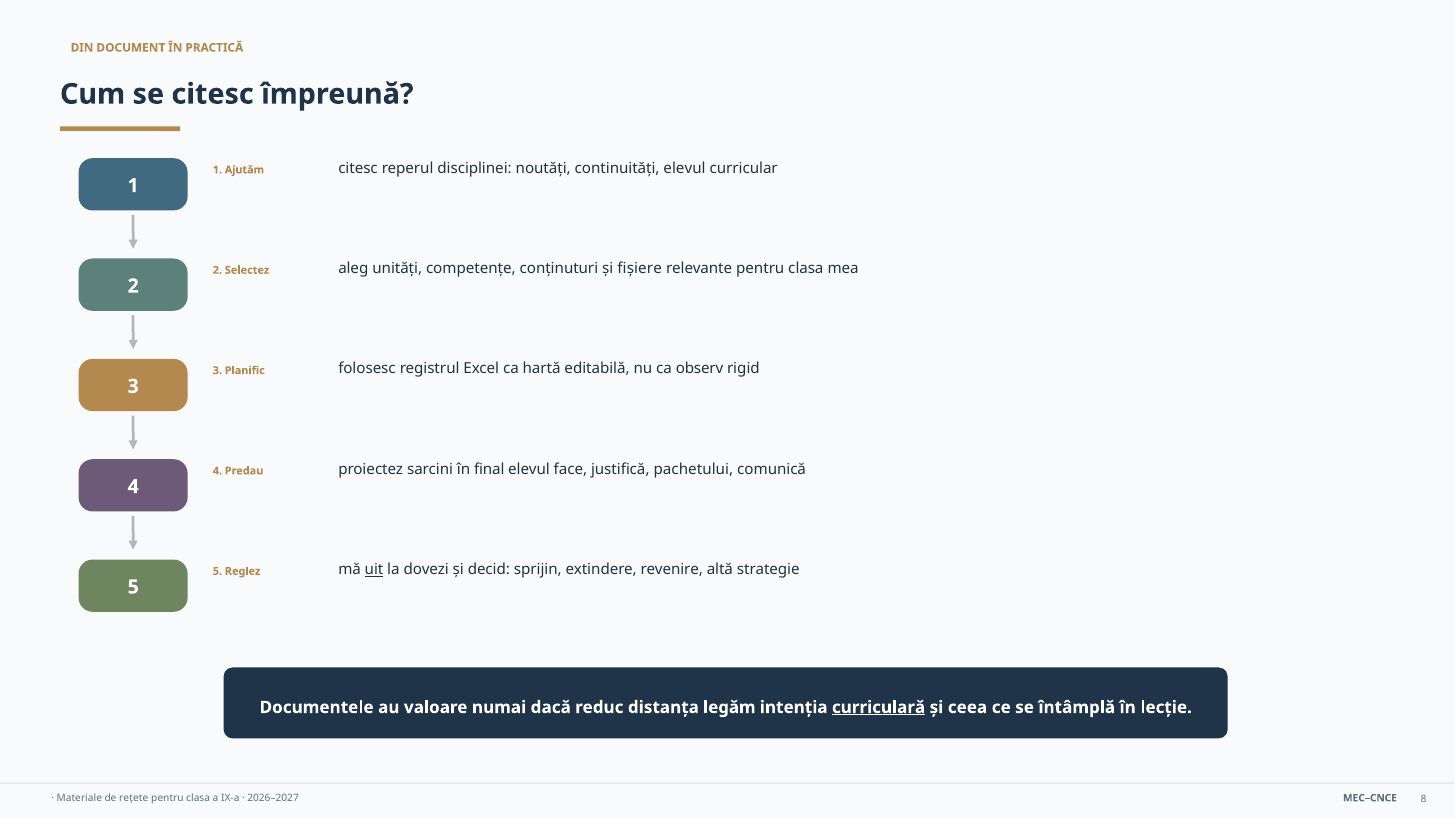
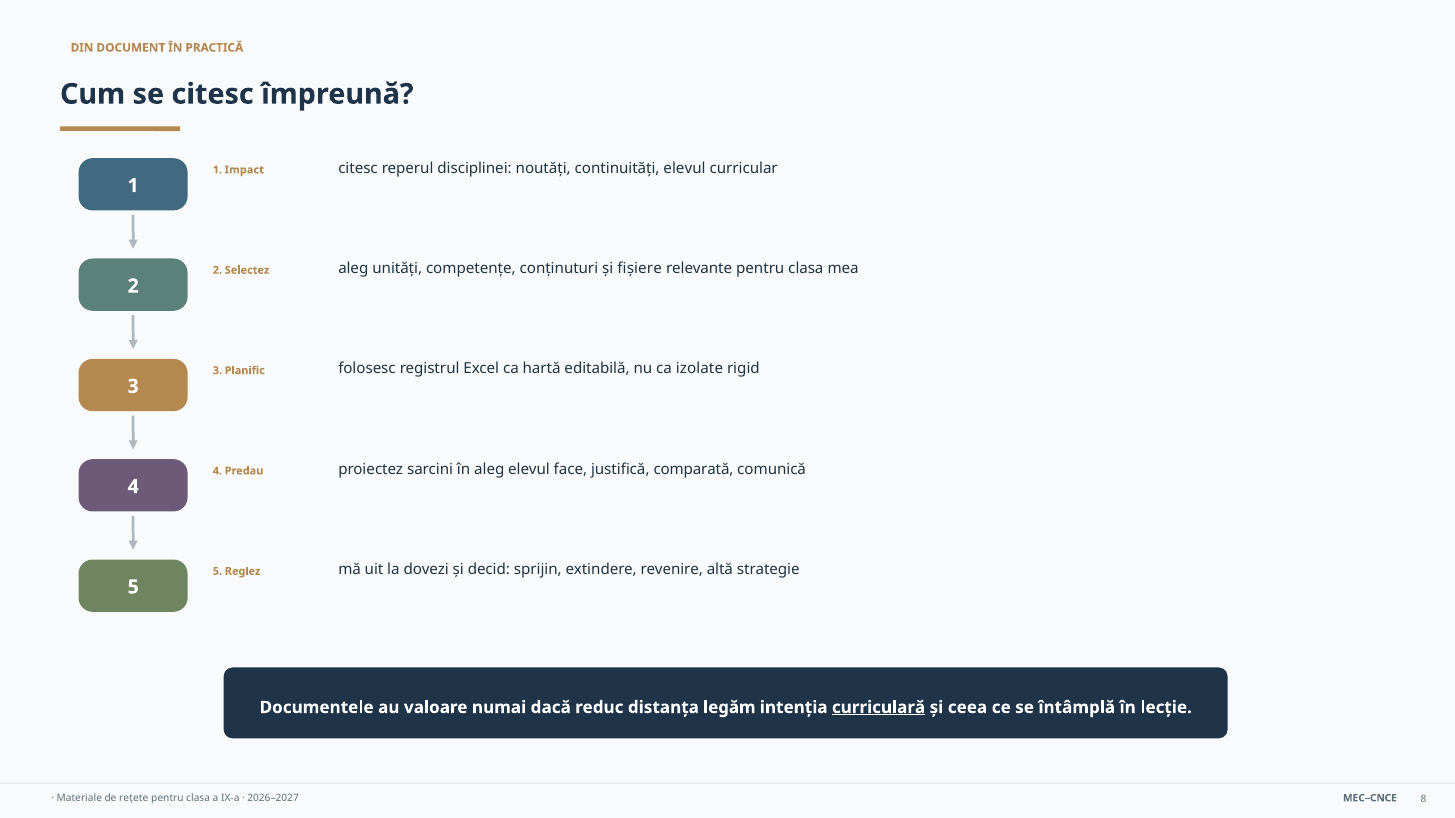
Ajutăm: Ajutăm -> Impact
observ: observ -> izolate
în final: final -> aleg
pachetului: pachetului -> comparată
uit underline: present -> none
